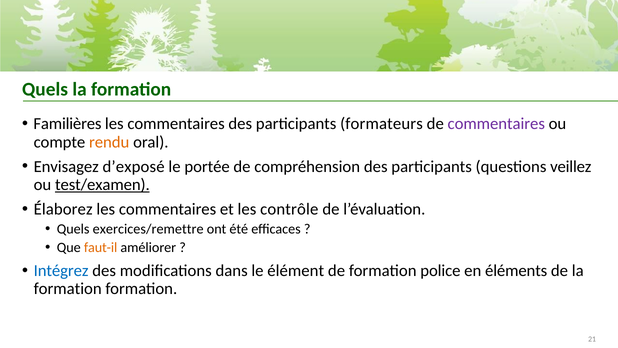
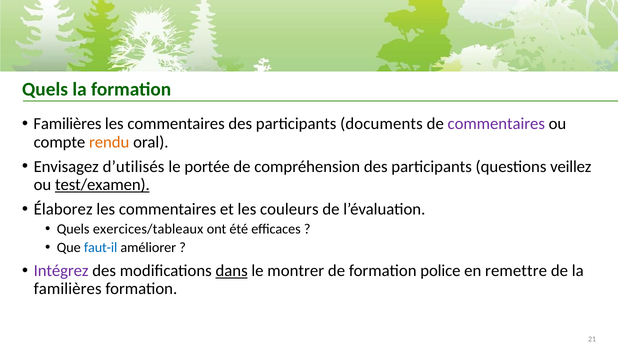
formateurs: formateurs -> documents
d’exposé: d’exposé -> d’utilisés
contrôle: contrôle -> couleurs
exercices/remettre: exercices/remettre -> exercices/tableaux
faut-il colour: orange -> blue
Intégrez colour: blue -> purple
dans underline: none -> present
élément: élément -> montrer
éléments: éléments -> remettre
formation at (68, 289): formation -> familières
